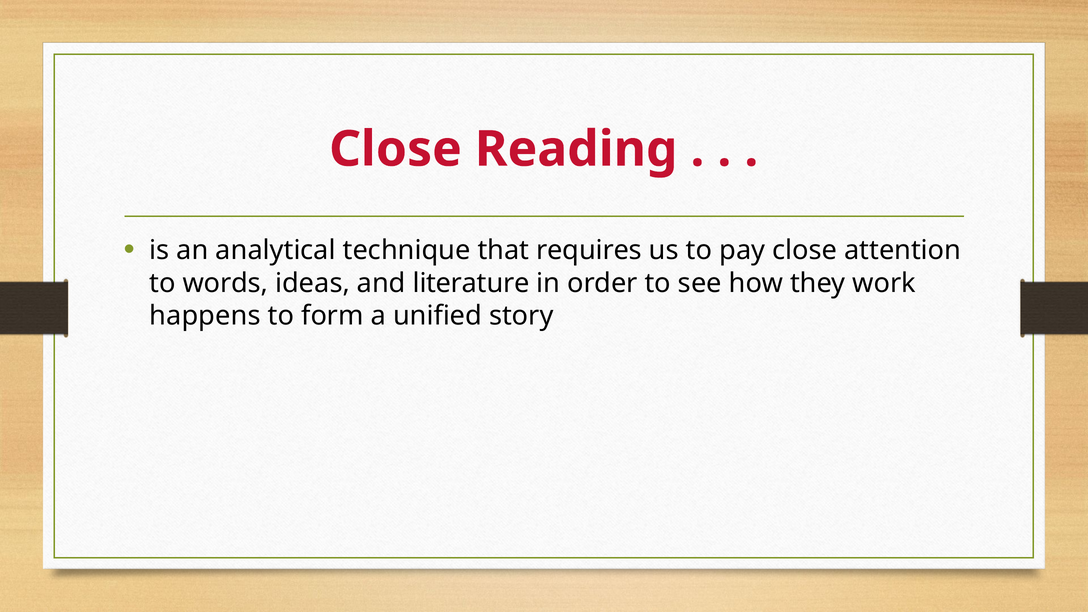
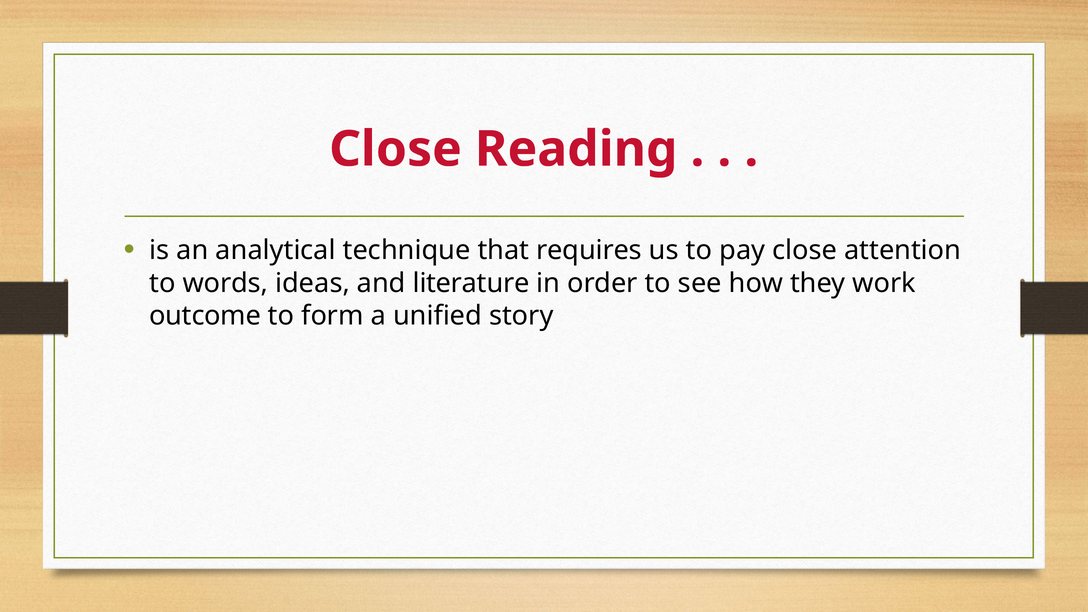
happens: happens -> outcome
